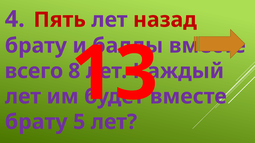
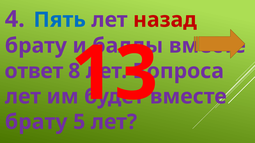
Пять colour: red -> blue
всего: всего -> ответ
Каждый: Каждый -> Вопроса
